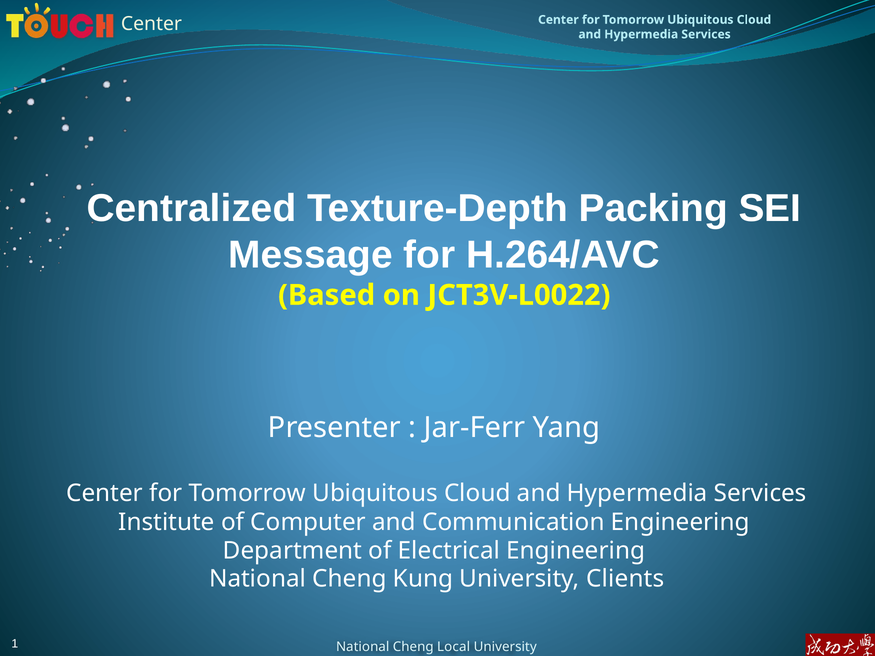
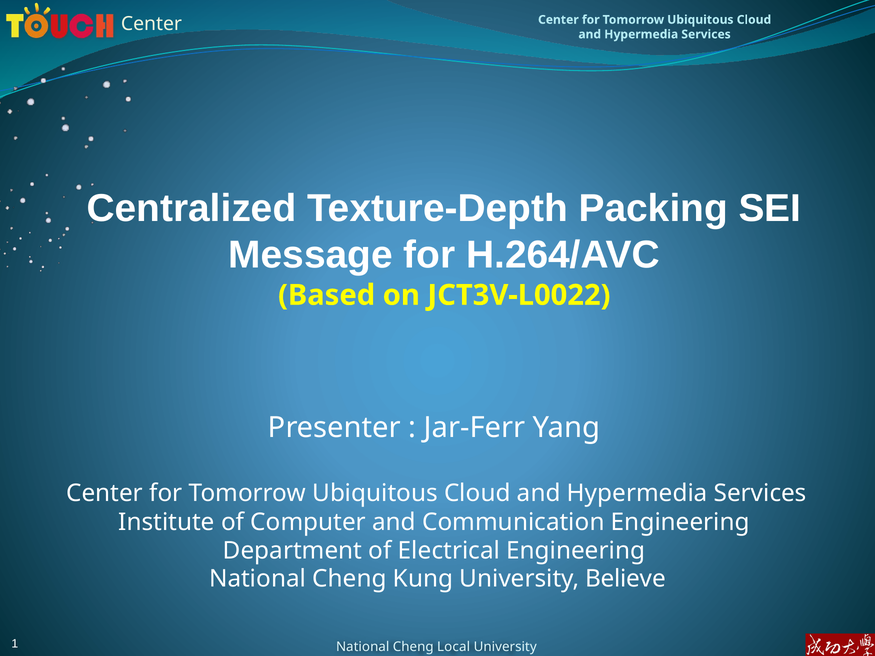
Clients: Clients -> Believe
